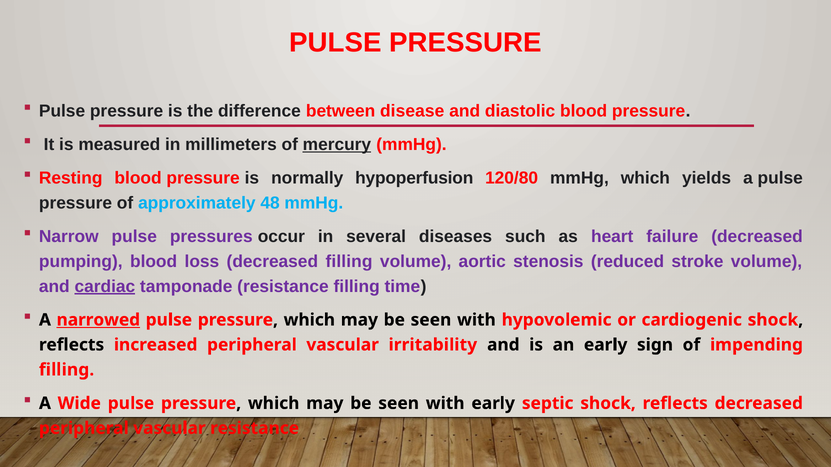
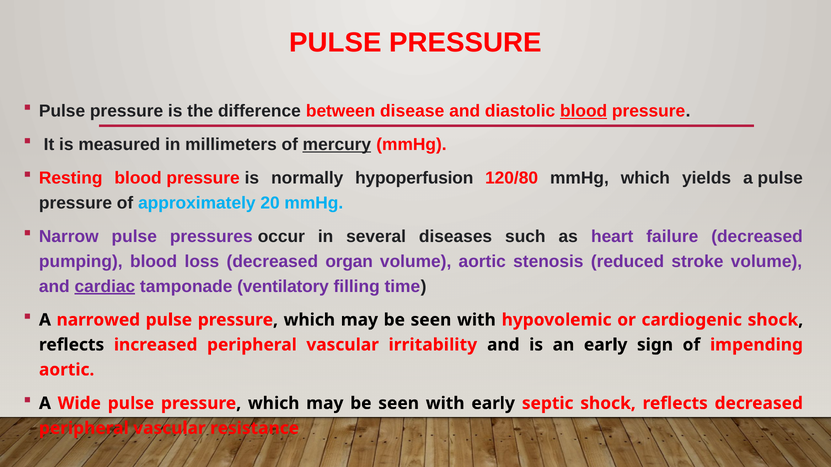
blood at (584, 111) underline: none -> present
48: 48 -> 20
decreased filling: filling -> organ
tamponade resistance: resistance -> ventilatory
narrowed underline: present -> none
filling at (67, 370): filling -> aortic
